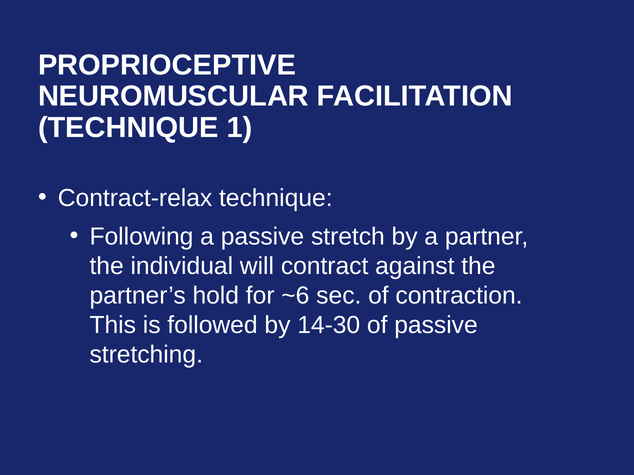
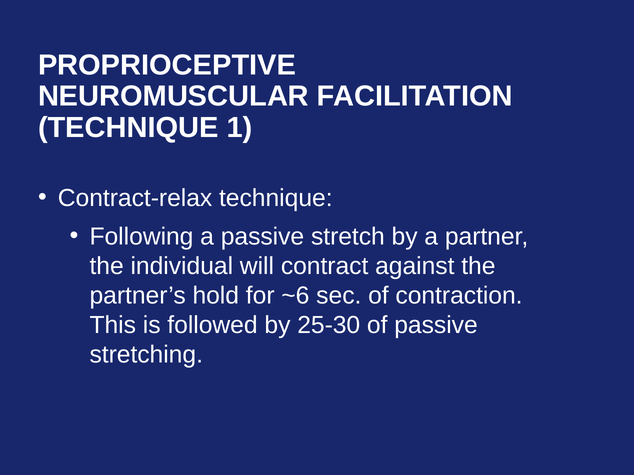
14-30: 14-30 -> 25-30
